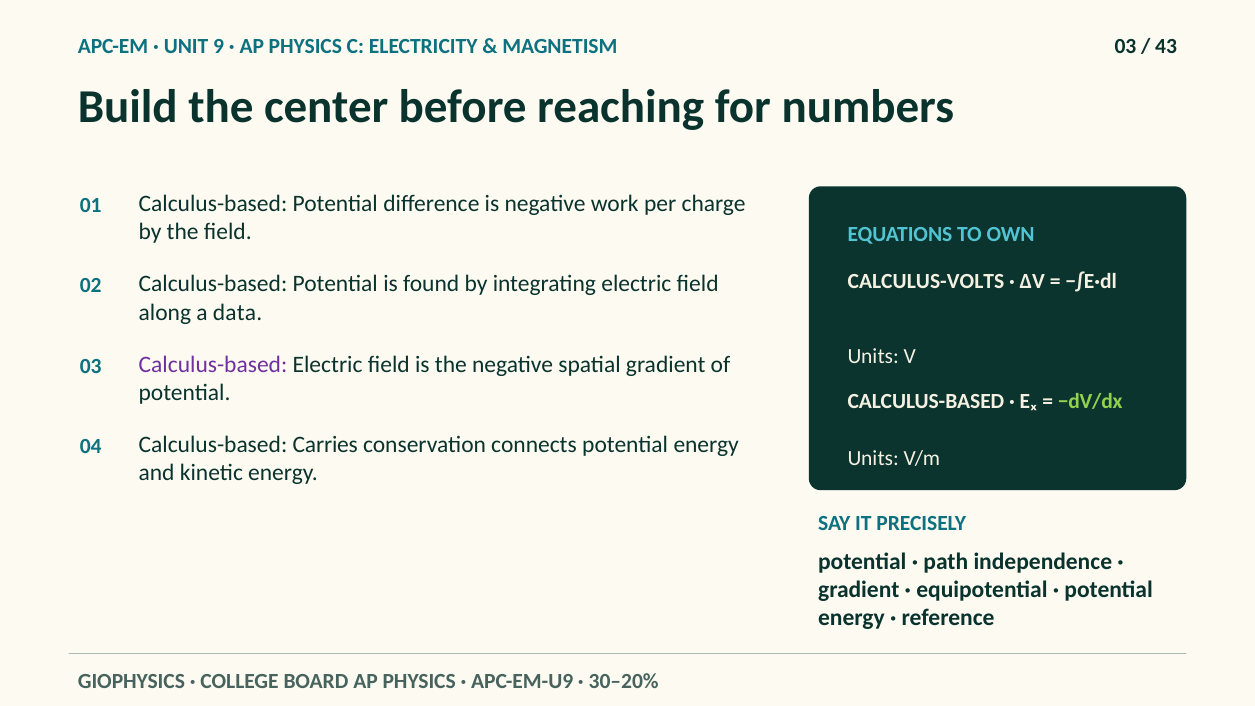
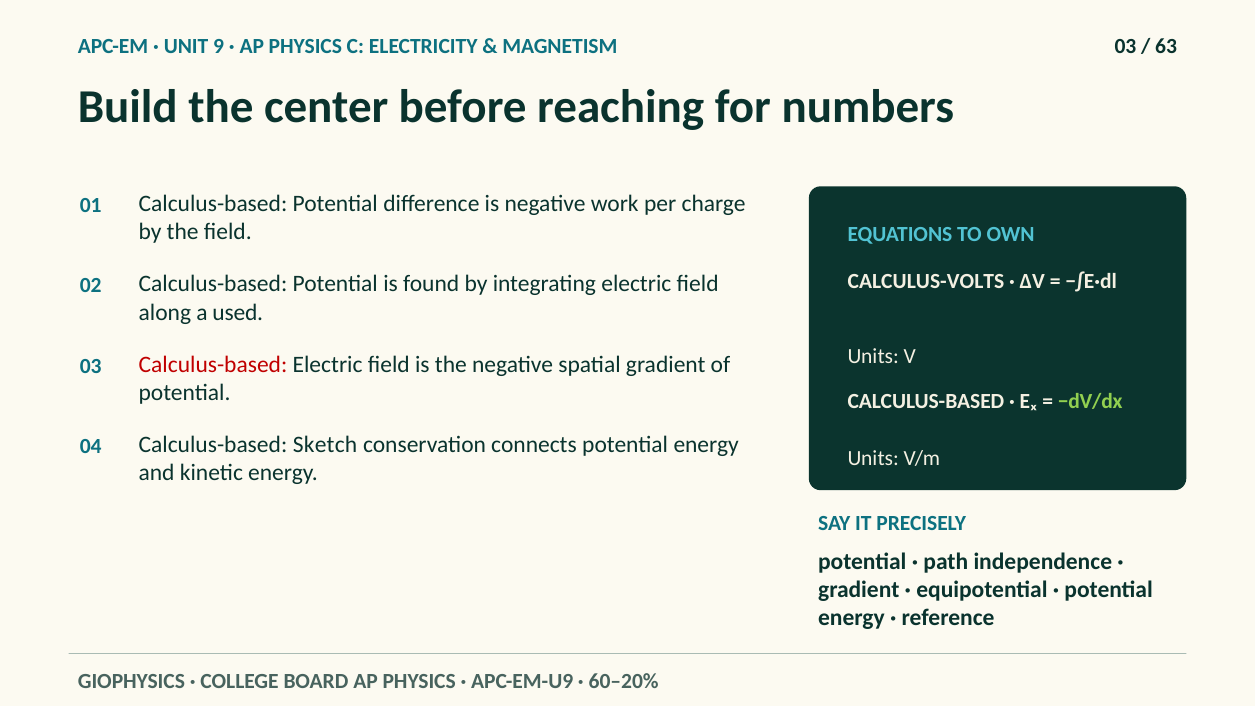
43: 43 -> 63
data: data -> used
Calculus-based at (213, 365) colour: purple -> red
Carries: Carries -> Sketch
30–20%: 30–20% -> 60–20%
